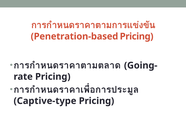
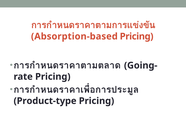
Penetration-based: Penetration-based -> Absorption-based
Captive-type: Captive-type -> Product-type
